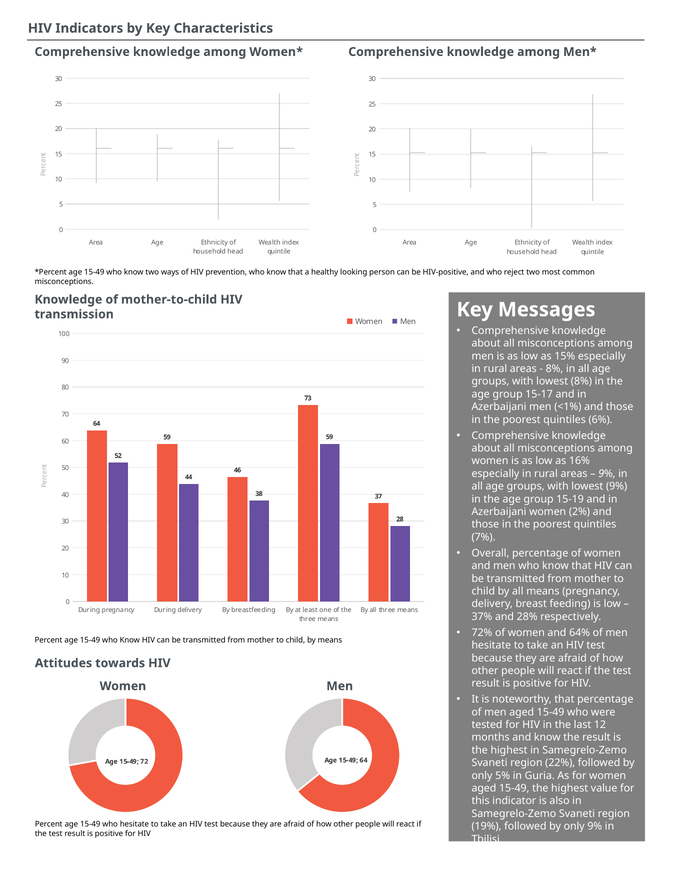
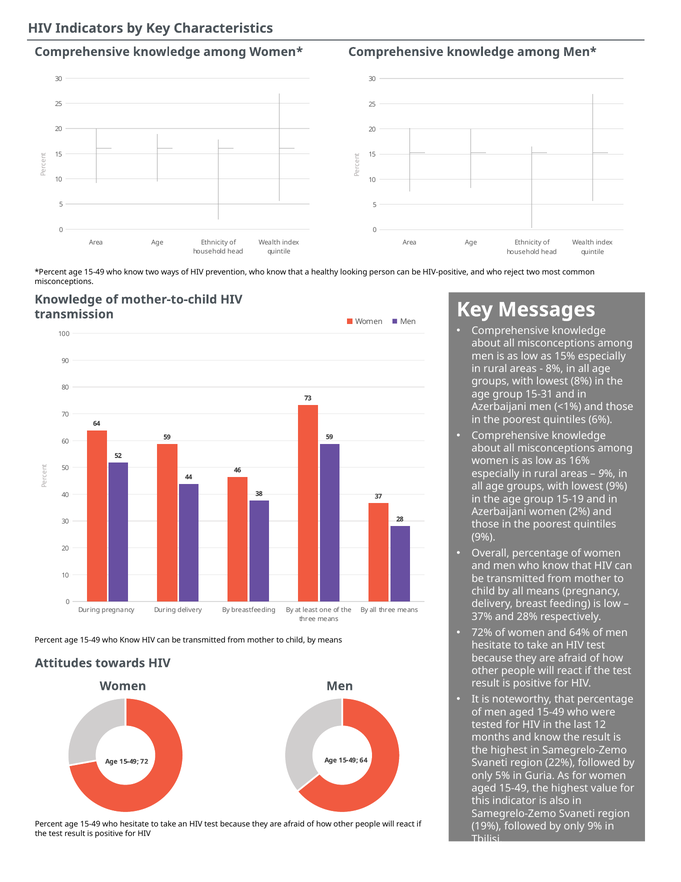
15-17: 15-17 -> 15-31
7% at (484, 537): 7% -> 9%
